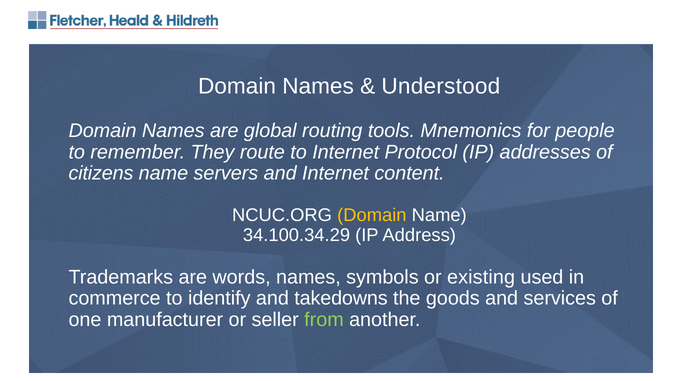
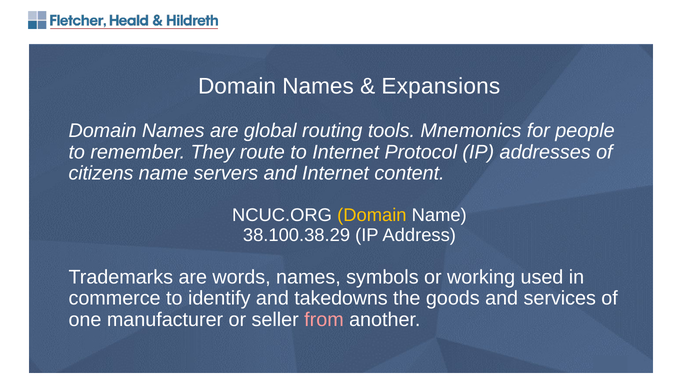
Understood: Understood -> Expansions
34.100.34.29: 34.100.34.29 -> 38.100.38.29
existing: existing -> working
from colour: light green -> pink
